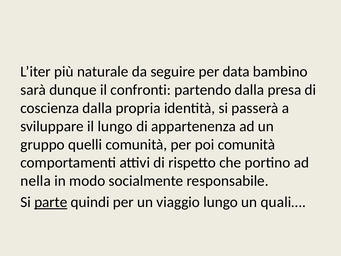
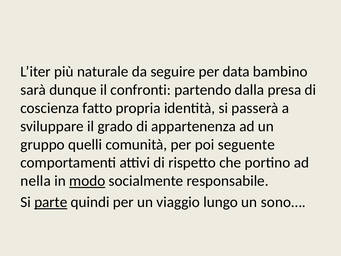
coscienza dalla: dalla -> fatto
il lungo: lungo -> grado
poi comunità: comunità -> seguente
modo underline: none -> present
quali…: quali… -> sono…
